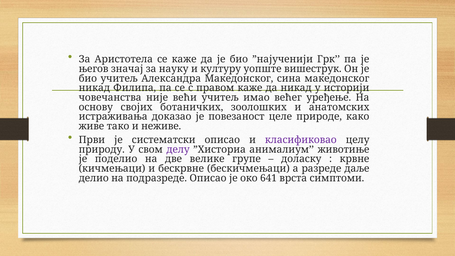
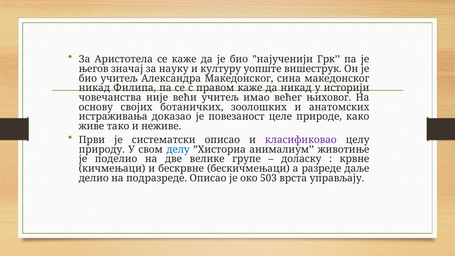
уређење: уређење -> њиховог
делу colour: purple -> blue
641: 641 -> 503
симптоми: симптоми -> управљају
